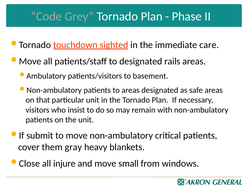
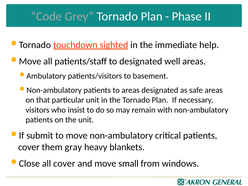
care: care -> help
rails: rails -> well
all injure: injure -> cover
